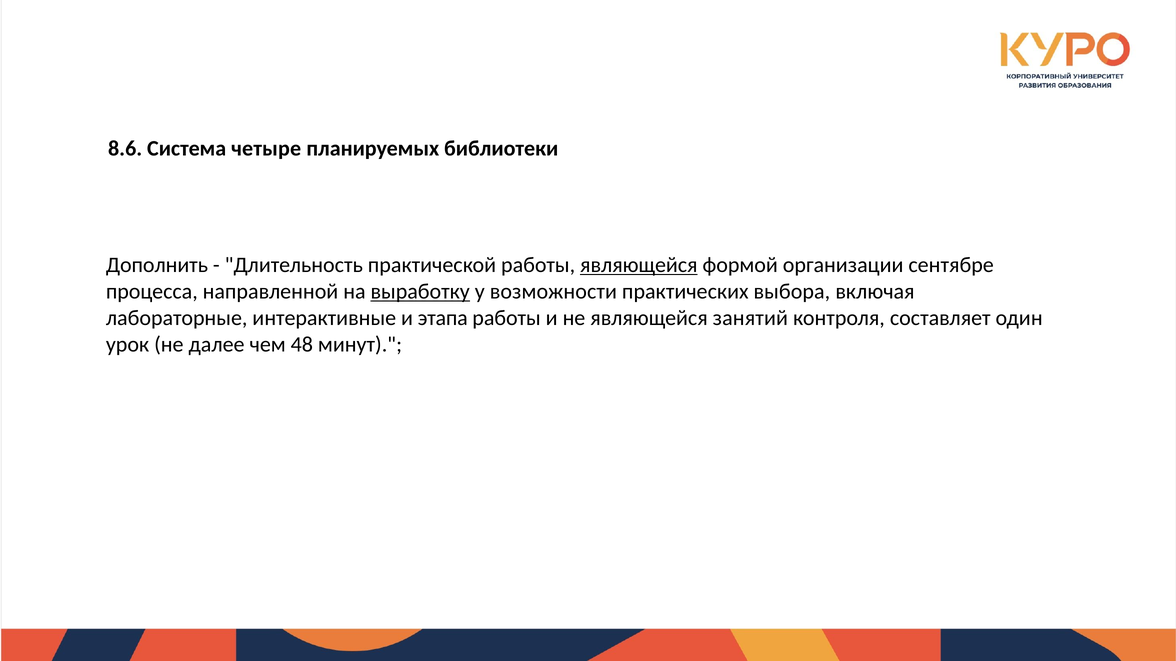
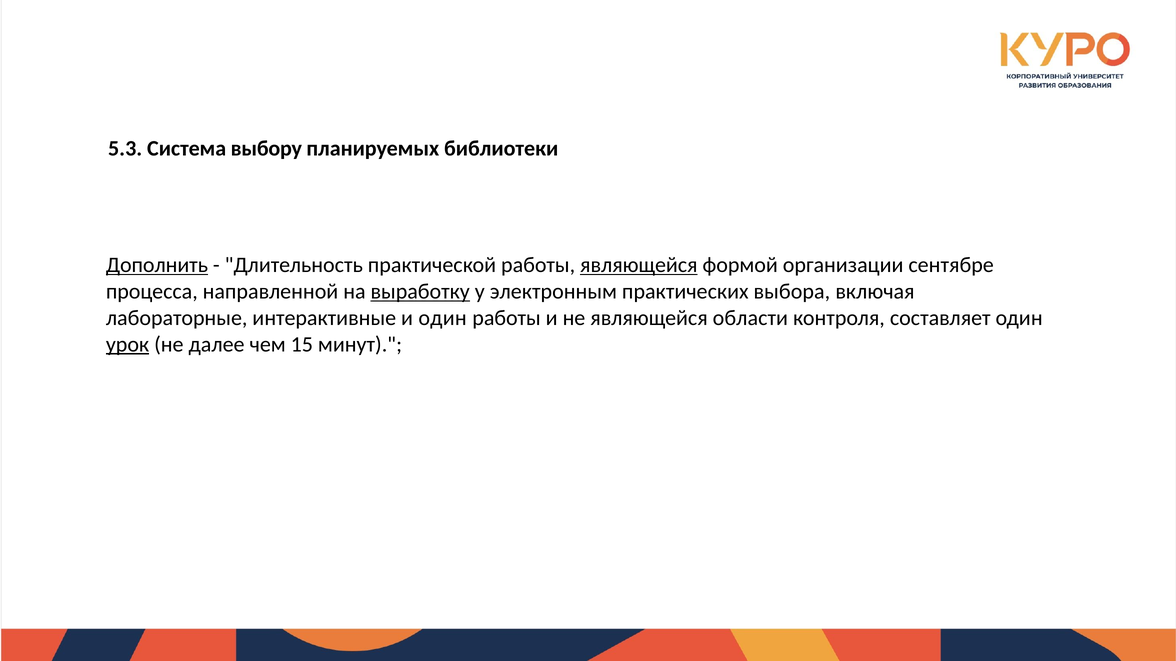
8.6: 8.6 -> 5.3
четыре: четыре -> выбору
Дополнить underline: none -> present
возможности: возможности -> электронным
и этапа: этапа -> один
занятий: занятий -> области
урок underline: none -> present
48: 48 -> 15
